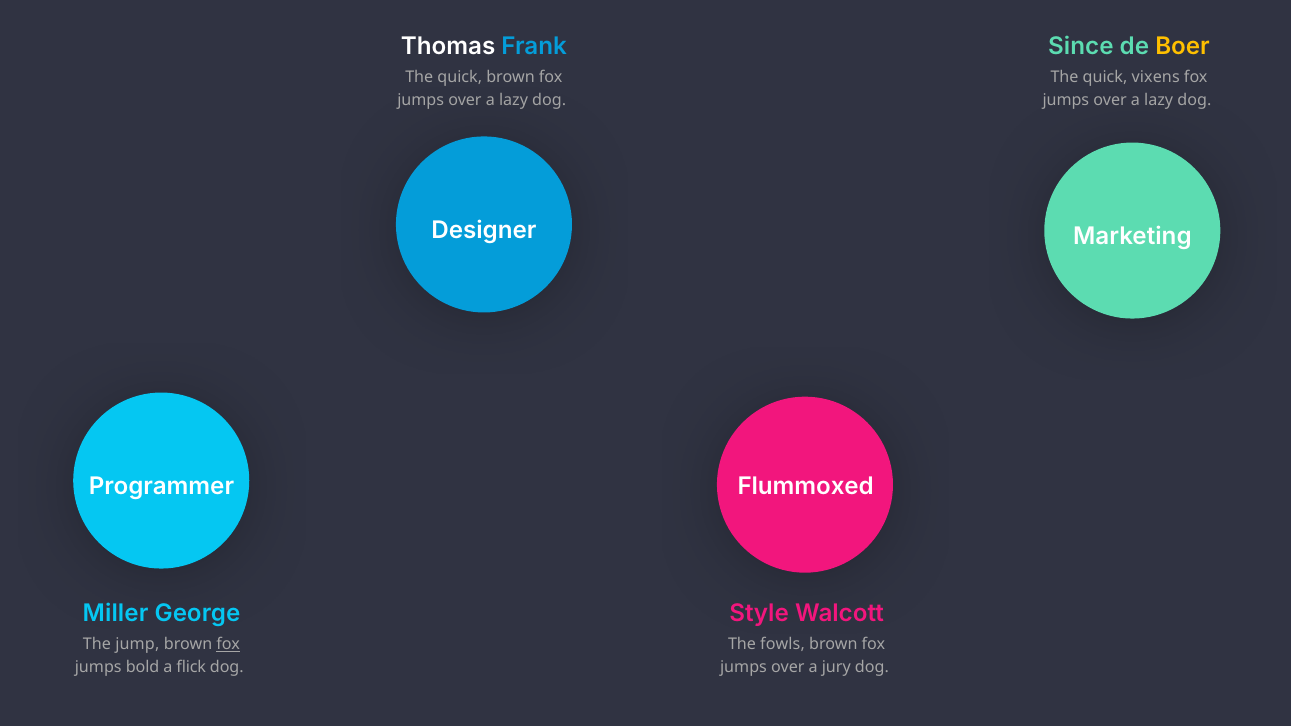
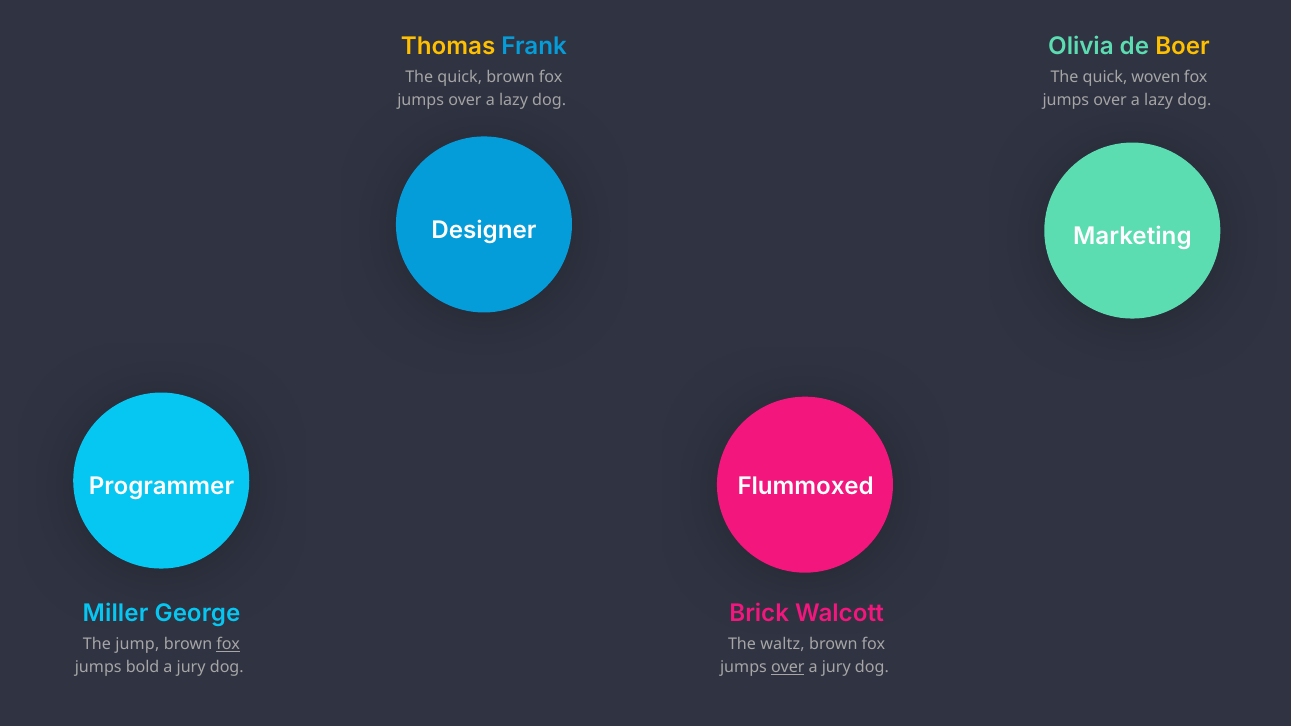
Thomas colour: white -> yellow
Since: Since -> Olivia
vixens: vixens -> woven
Style: Style -> Brick
fowls: fowls -> waltz
flick at (191, 668): flick -> jury
over at (788, 668) underline: none -> present
